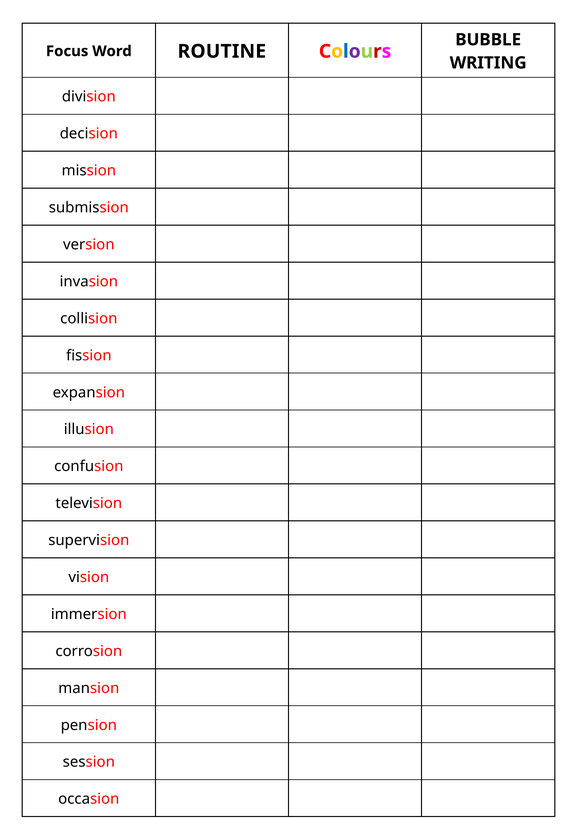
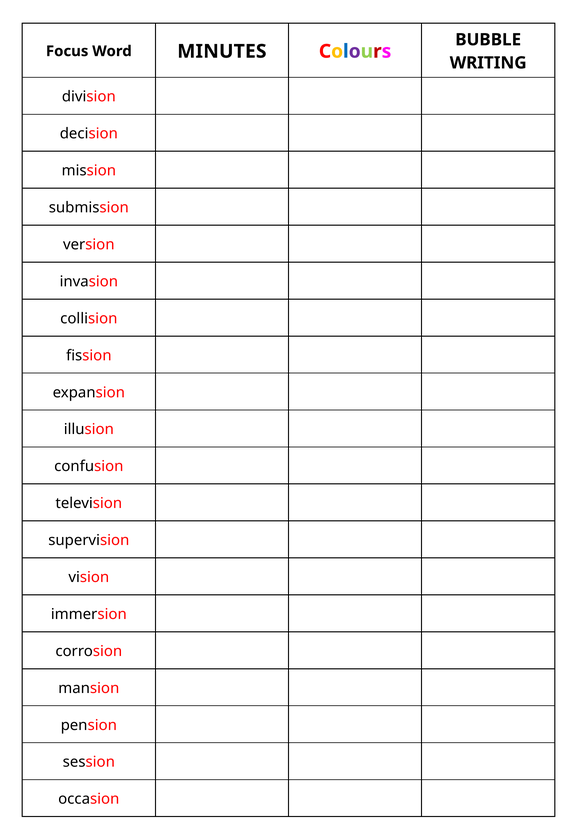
ROUTINE: ROUTINE -> MINUTES
